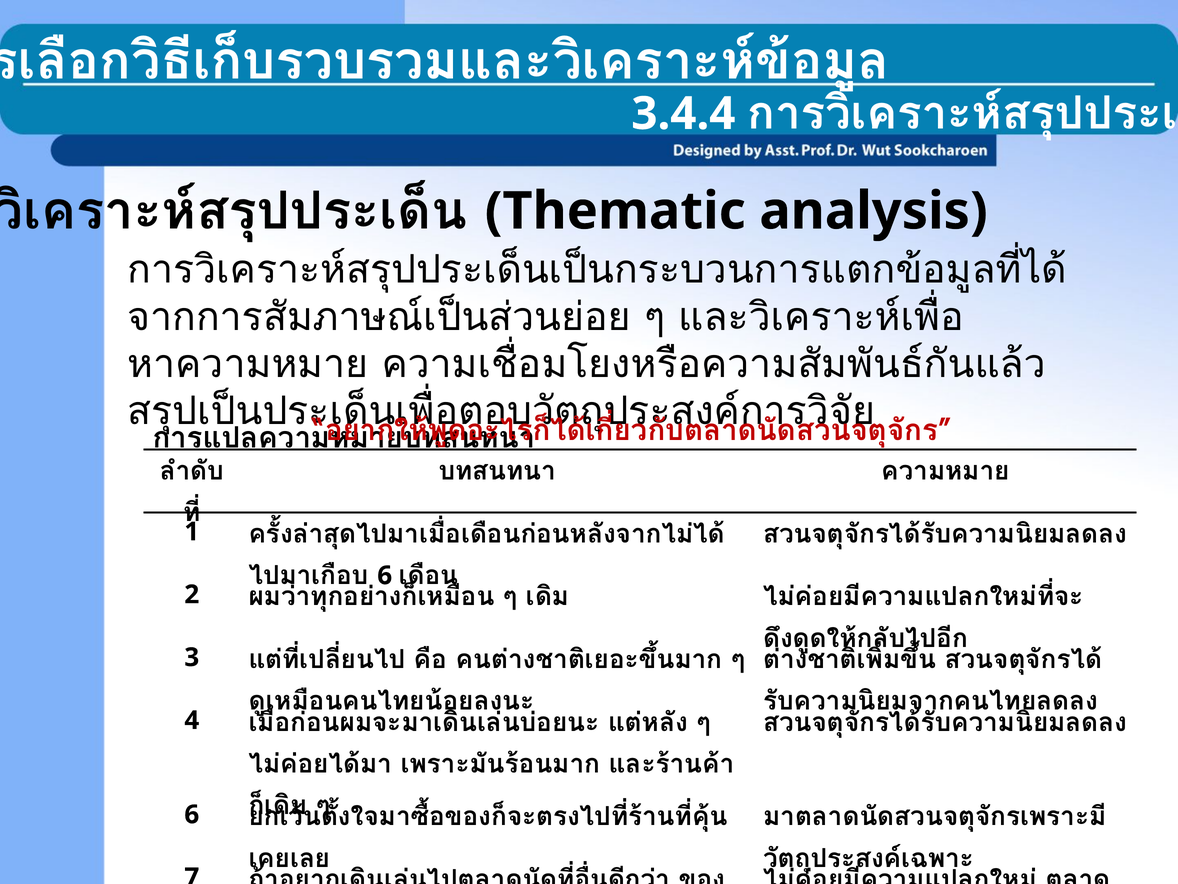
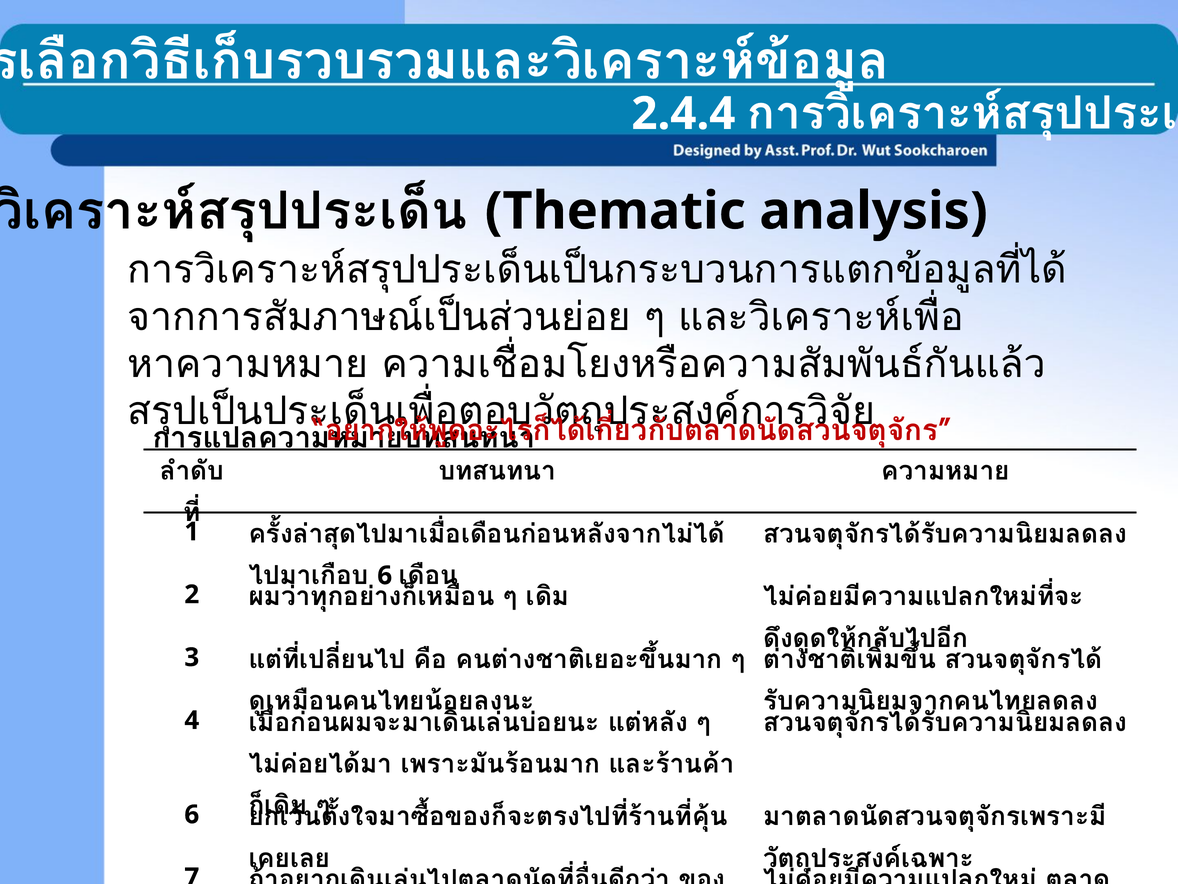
3.4.4: 3.4.4 -> 2.4.4
